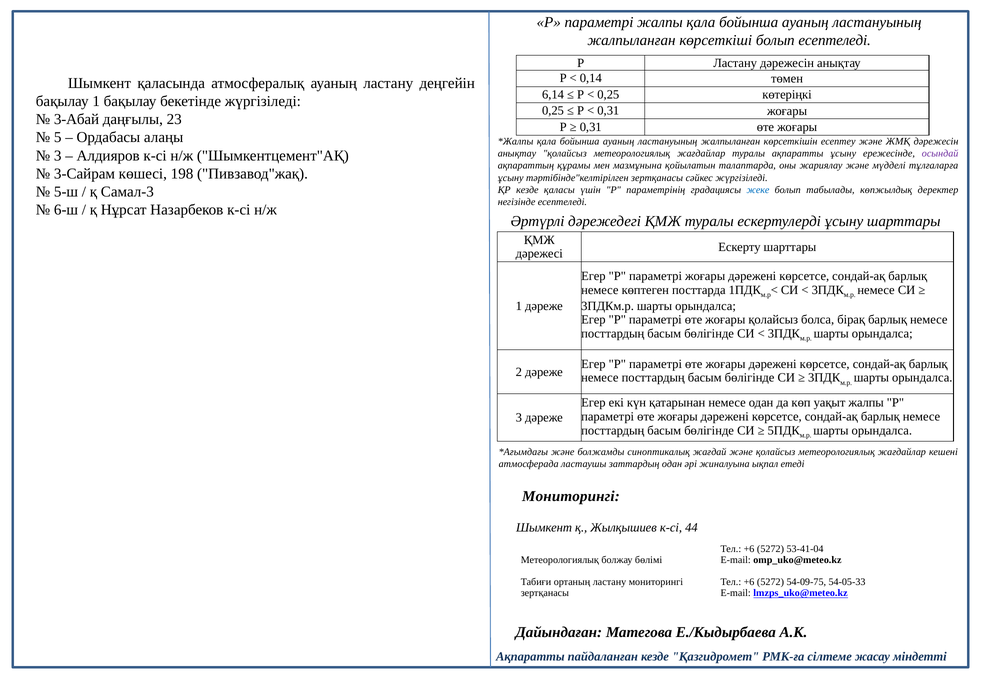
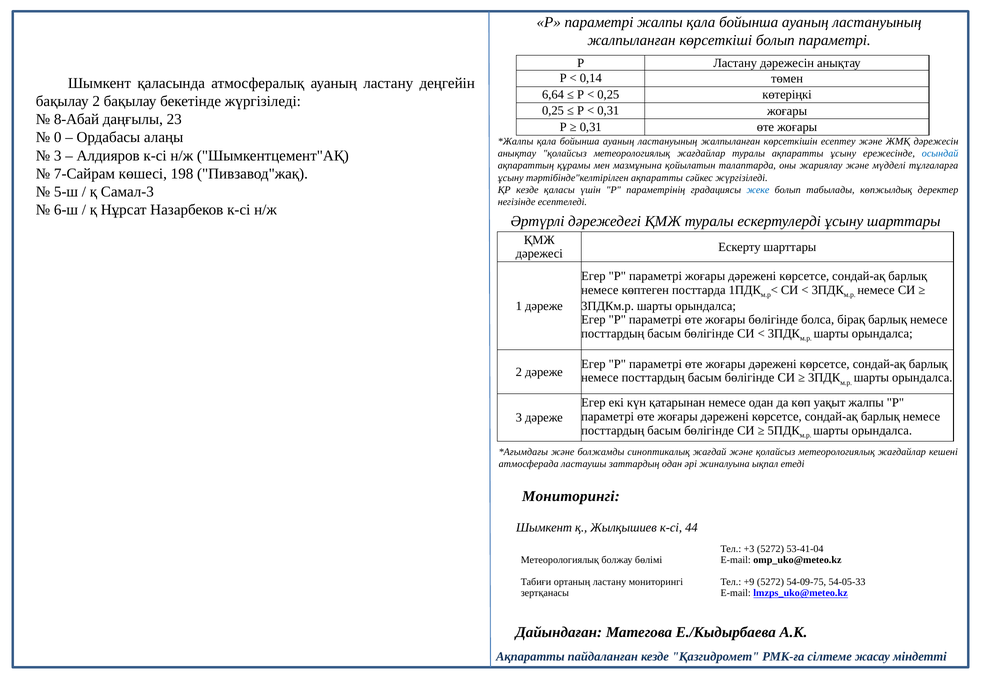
болып есептеледі: есептеледі -> параметрі
6,14: 6,14 -> 6,64
бақылау 1: 1 -> 2
3-Абай: 3-Абай -> 8-Абай
5: 5 -> 0
осындай colour: purple -> blue
3-Сайрам: 3-Сайрам -> 7-Сайрам
тәртібінде"келтірілген зертқанасы: зертқанасы -> ақпаратты
жоғары қолайсыз: қолайсыз -> бөлігінде
+6 at (749, 549): +6 -> +3
+6 at (749, 582): +6 -> +9
